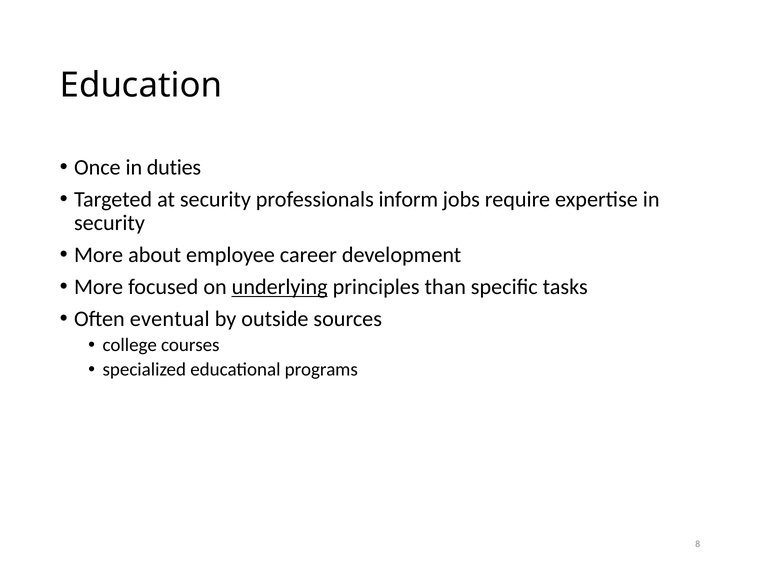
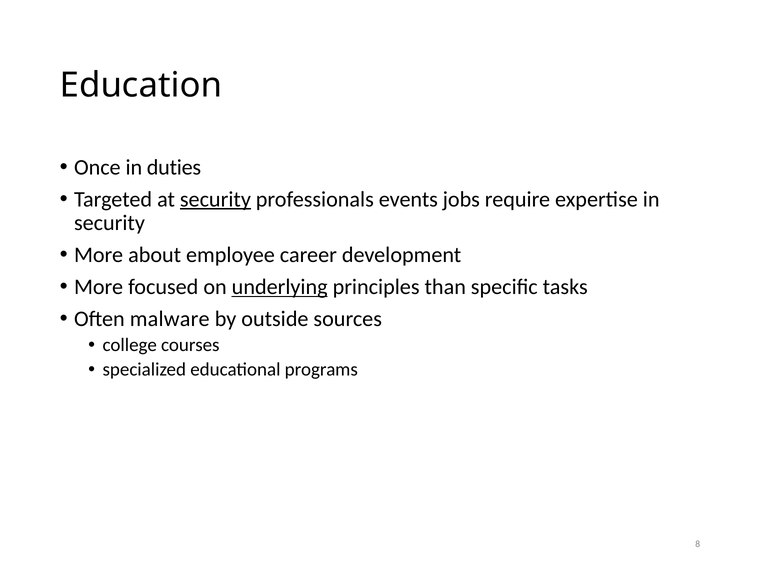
security at (215, 199) underline: none -> present
inform: inform -> events
eventual: eventual -> malware
